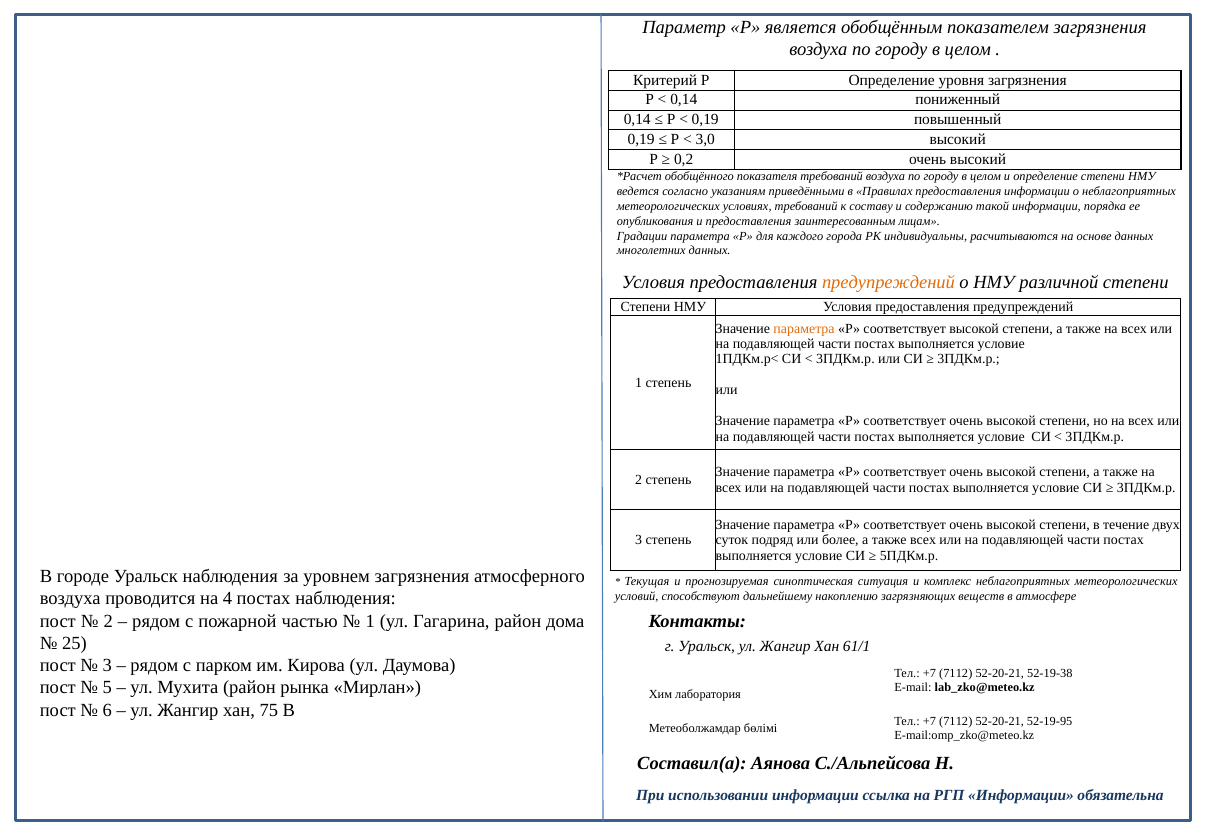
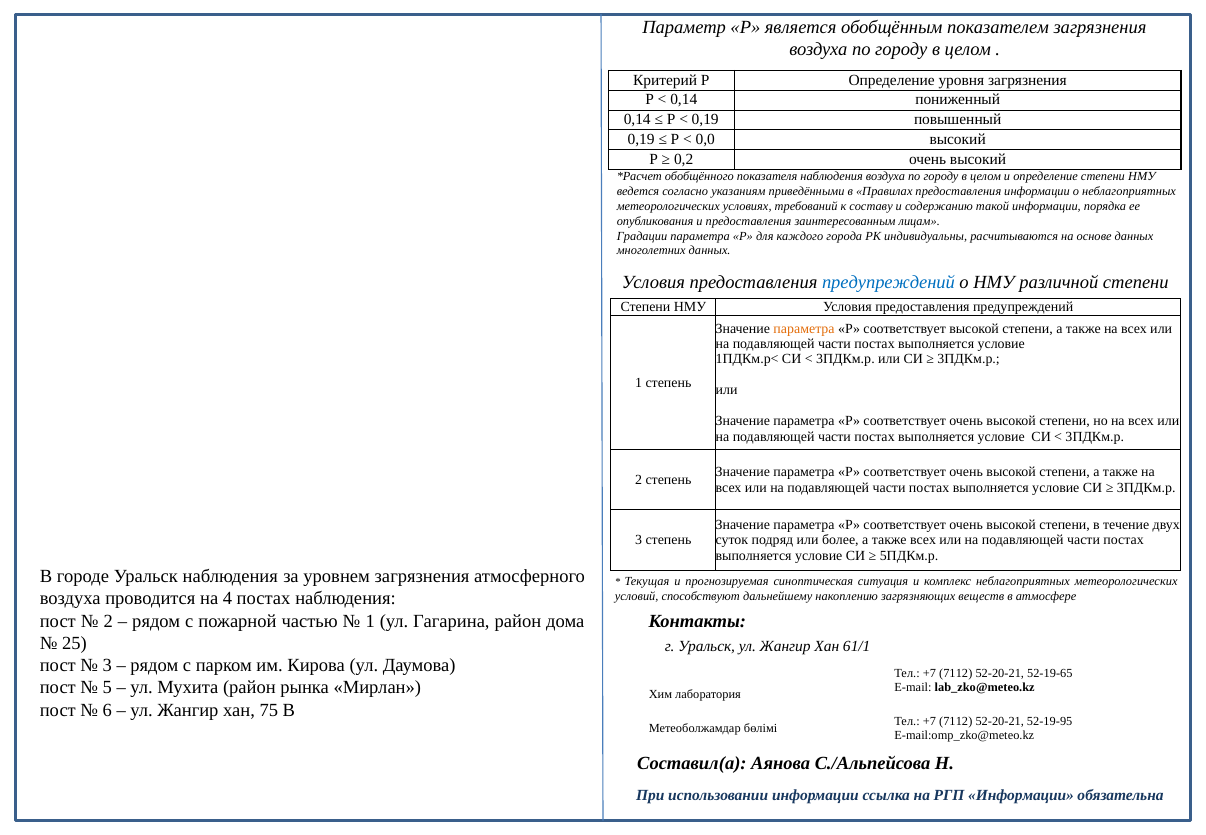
3,0: 3,0 -> 0,0
показателя требований: требований -> наблюдения
предупреждений at (888, 282) colour: orange -> blue
52-19-38: 52-19-38 -> 52-19-65
